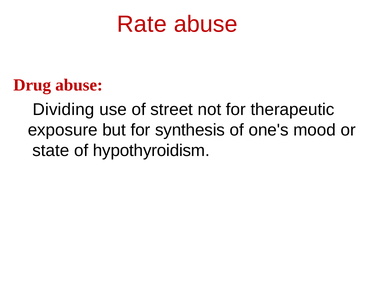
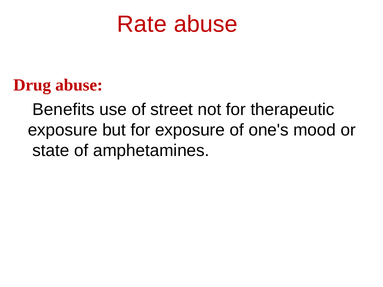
Dividing: Dividing -> Benefits
for synthesis: synthesis -> exposure
hypothyroidism: hypothyroidism -> amphetamines
